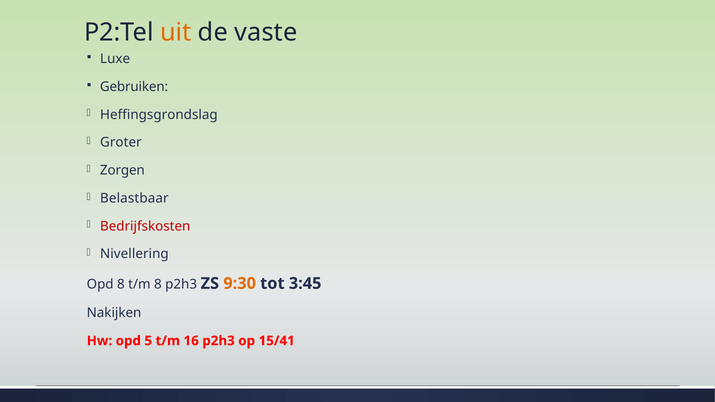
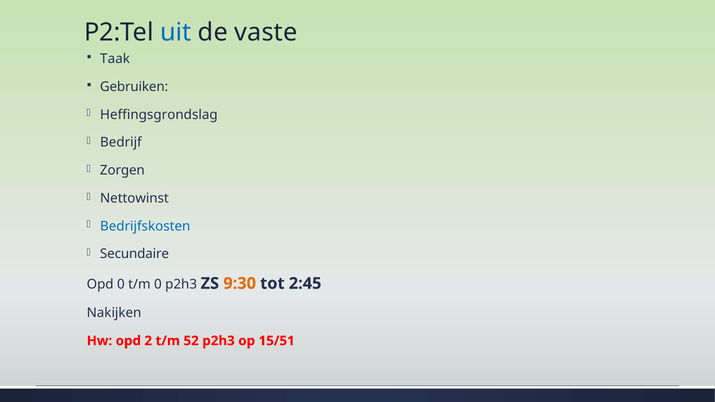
uit colour: orange -> blue
Luxe: Luxe -> Taak
Groter: Groter -> Bedrijf
Belastbaar: Belastbaar -> Nettowinst
Bedrijfskosten colour: red -> blue
Nivellering: Nivellering -> Secundaire
Opd 8: 8 -> 0
t/m 8: 8 -> 0
3:45: 3:45 -> 2:45
5: 5 -> 2
16: 16 -> 52
15/41: 15/41 -> 15/51
